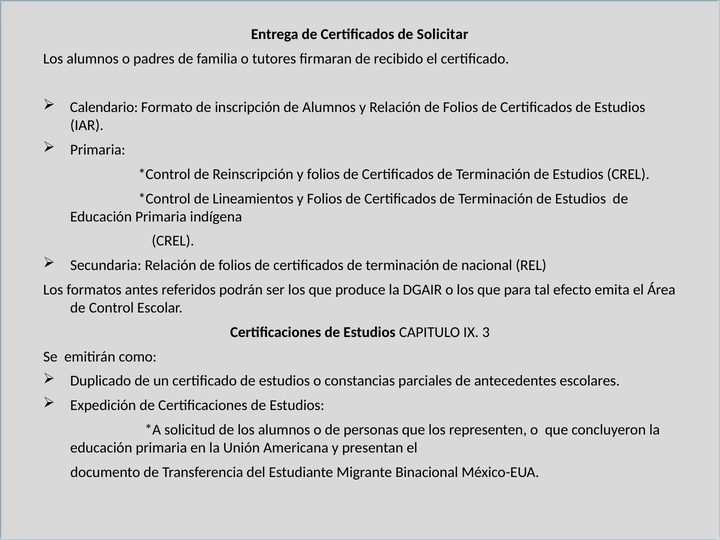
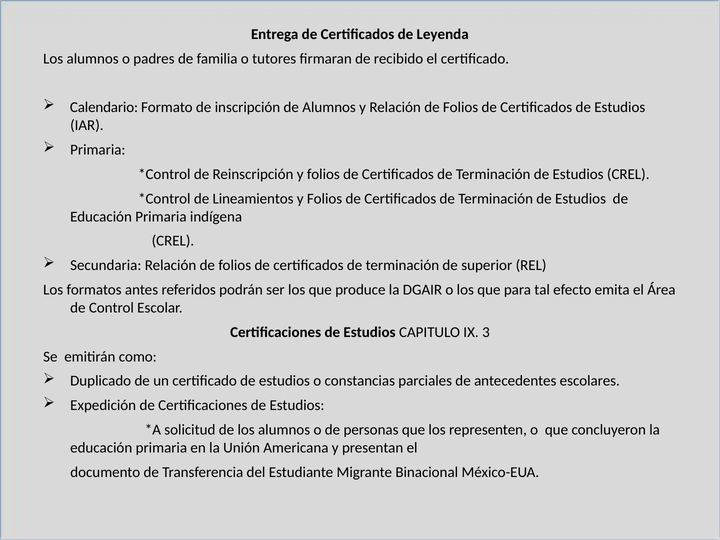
Solicitar: Solicitar -> Leyenda
nacional: nacional -> superior
